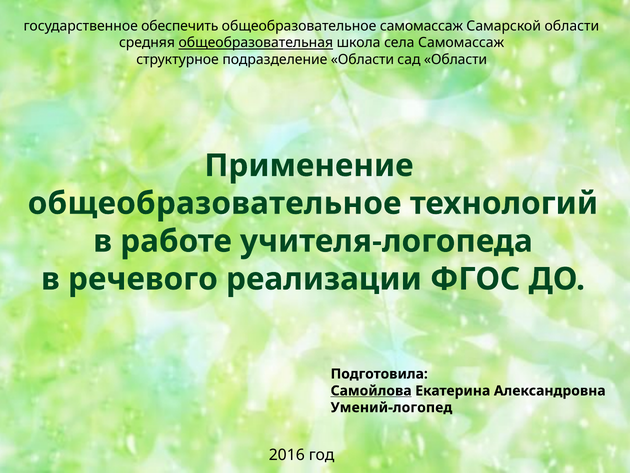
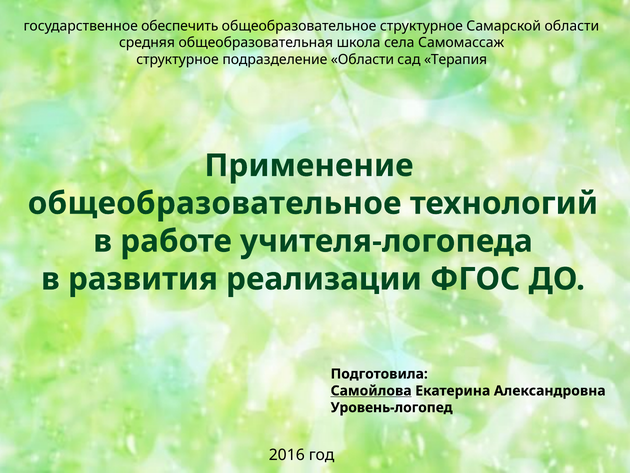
общеобразовательное самомассаж: самомассаж -> структурное
общеобразовательная underline: present -> none
сад Области: Области -> Терапия
речевого: речевого -> развития
Умений-логопед: Умений-логопед -> Уровень-логопед
